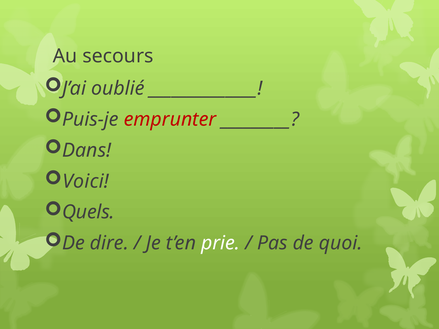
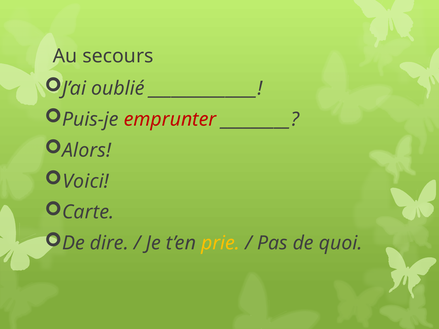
Dans: Dans -> Alors
Quels: Quels -> Carte
prie colour: white -> yellow
